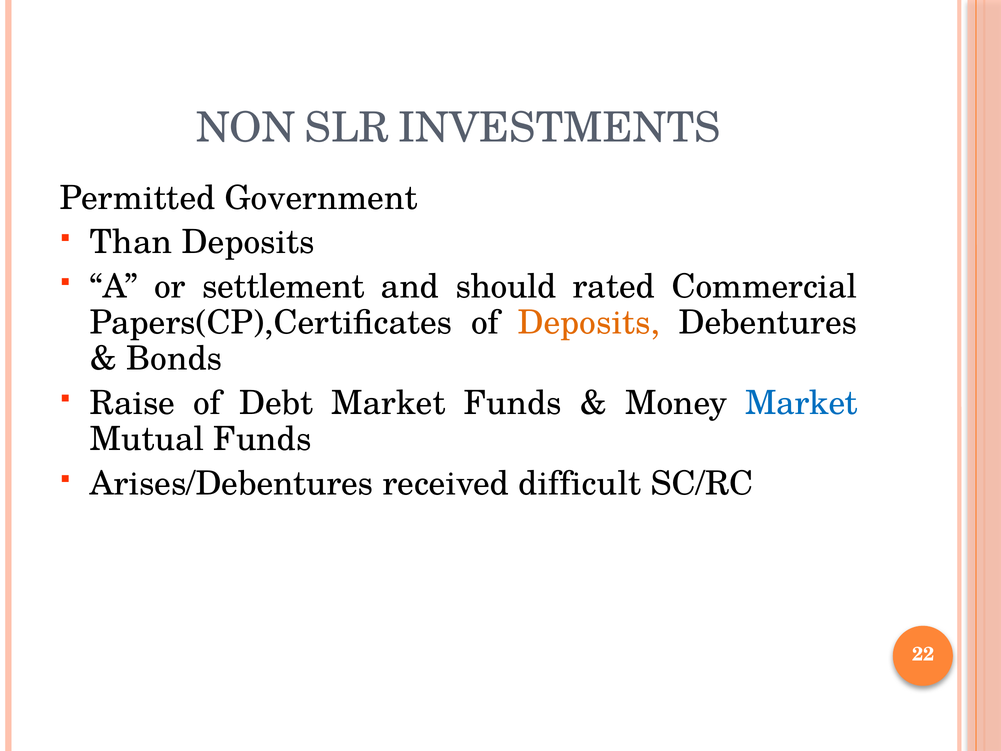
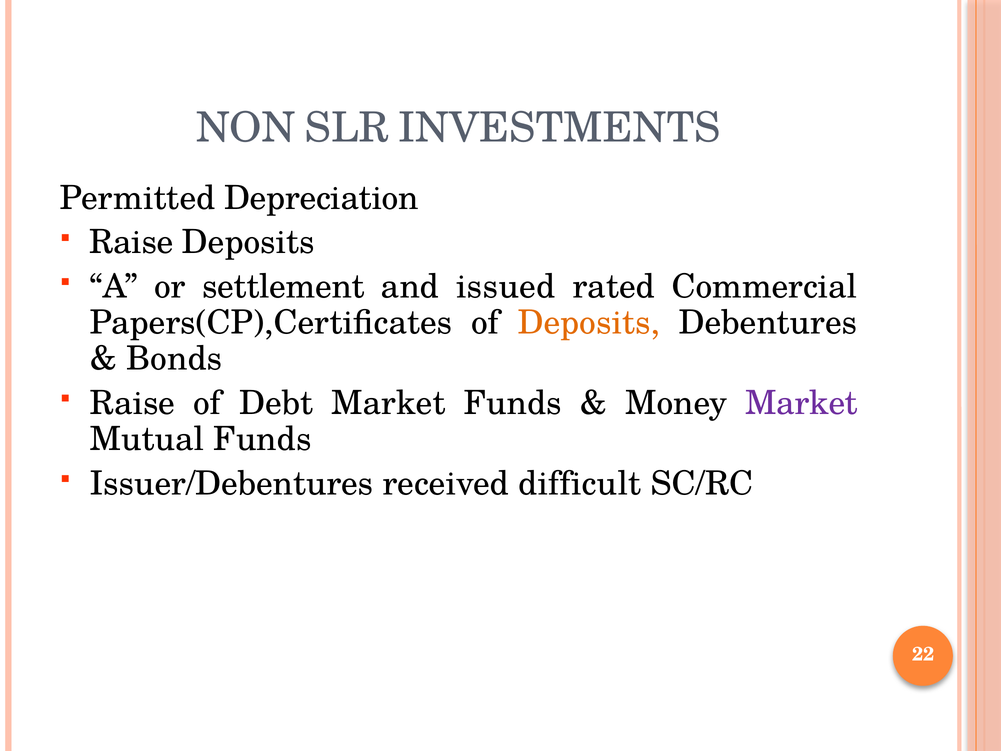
Government: Government -> Depreciation
Than at (131, 242): Than -> Raise
should: should -> issued
Market at (802, 403) colour: blue -> purple
Arises/Debentures: Arises/Debentures -> Issuer/Debentures
